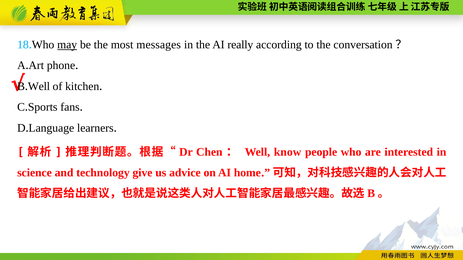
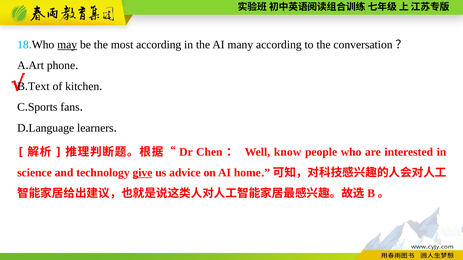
most messages: messages -> according
really: really -> many
Well at (39, 86): Well -> Text
give underline: none -> present
